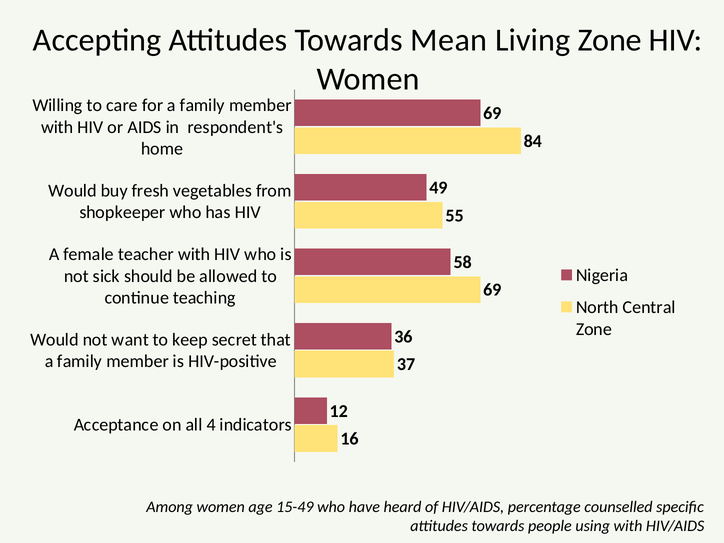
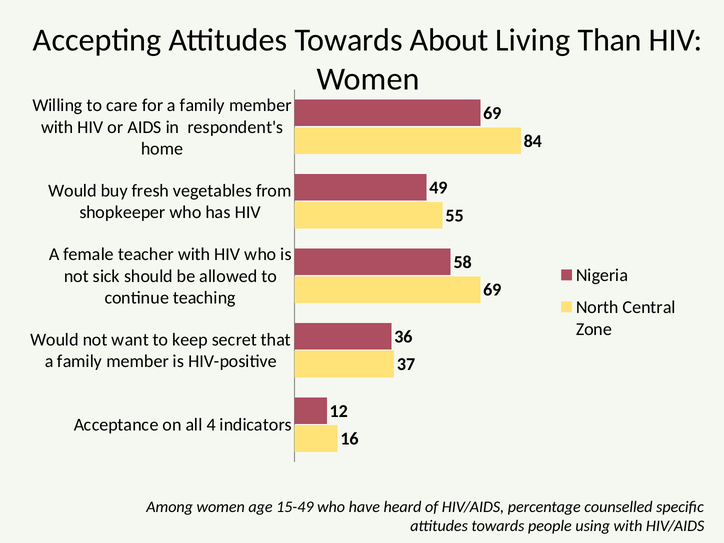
Mean: Mean -> About
Living Zone: Zone -> Than
